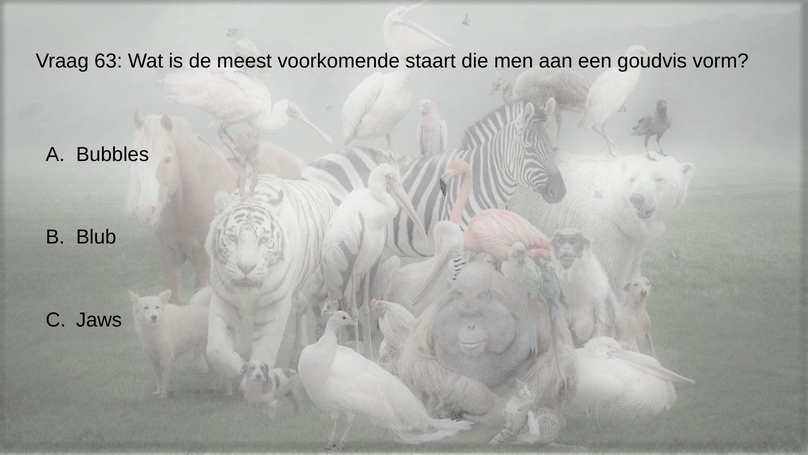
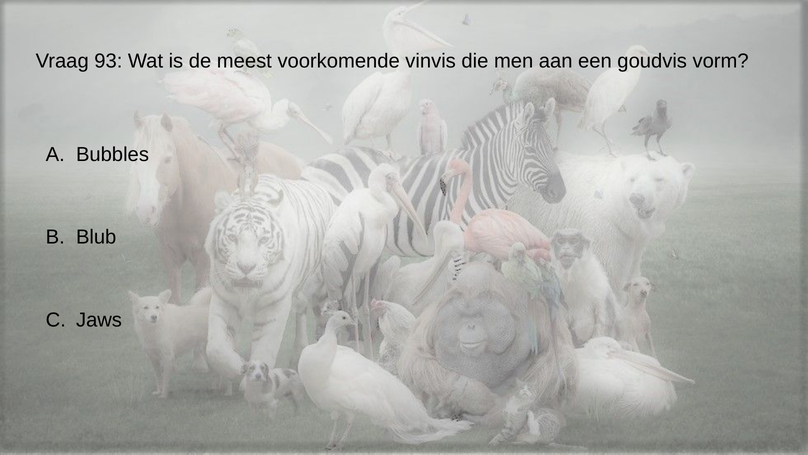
63: 63 -> 93
staart: staart -> vinvis
